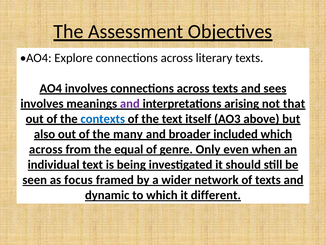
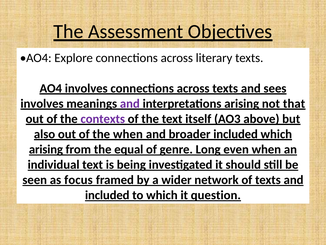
contexts colour: blue -> purple
the many: many -> when
across at (46, 149): across -> arising
Only: Only -> Long
dynamic at (107, 195): dynamic -> included
different: different -> question
